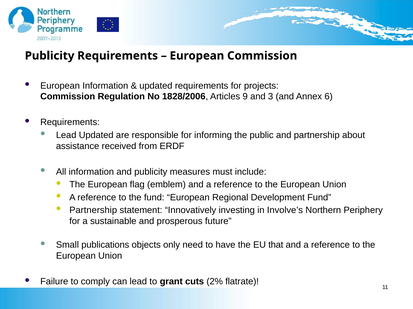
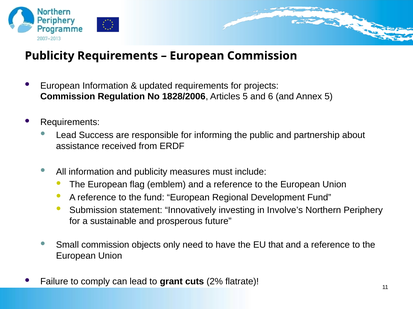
Articles 9: 9 -> 5
3: 3 -> 6
Annex 6: 6 -> 5
Lead Updated: Updated -> Success
Partnership at (93, 211): Partnership -> Submission
Small publications: publications -> commission
